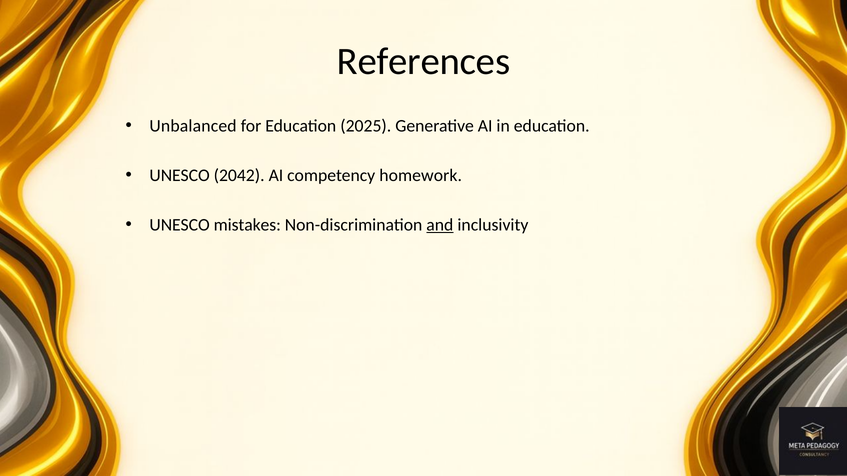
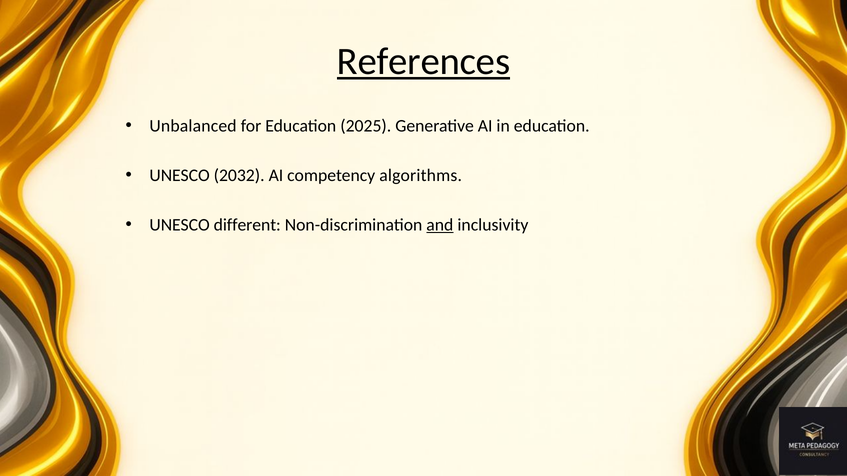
References underline: none -> present
2042: 2042 -> 2032
homework: homework -> algorithms
mistakes: mistakes -> different
